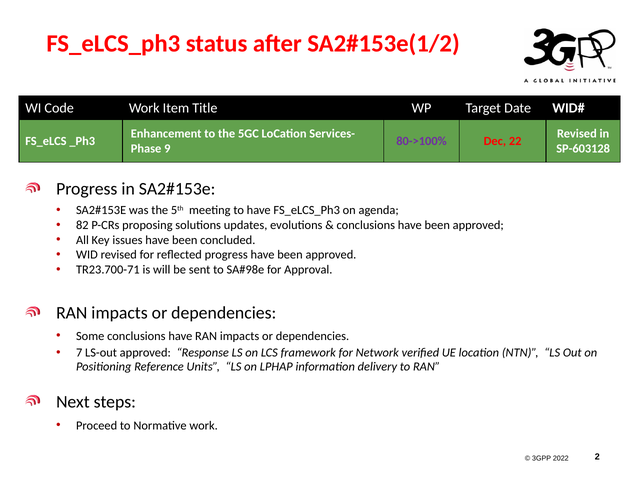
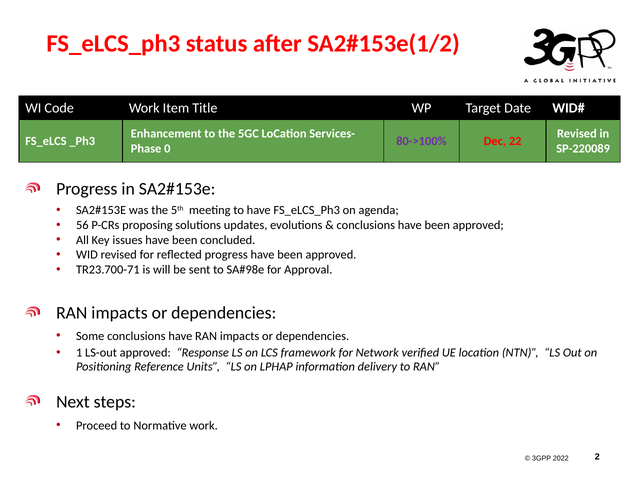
9: 9 -> 0
SP-603128: SP-603128 -> SP-220089
82: 82 -> 56
7: 7 -> 1
